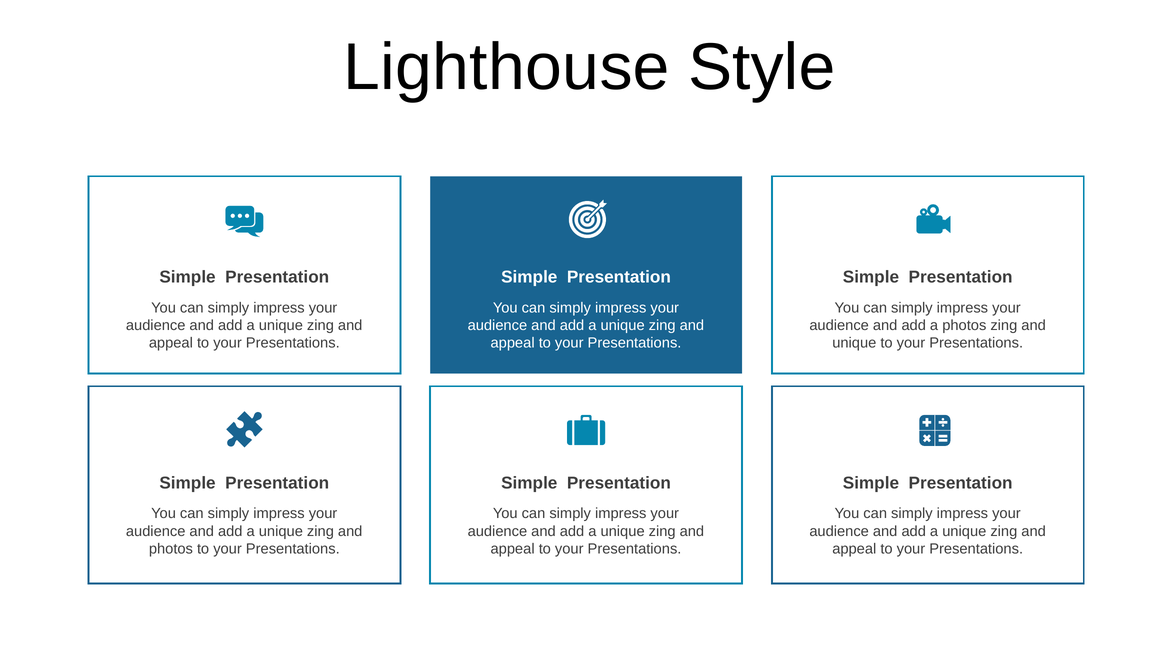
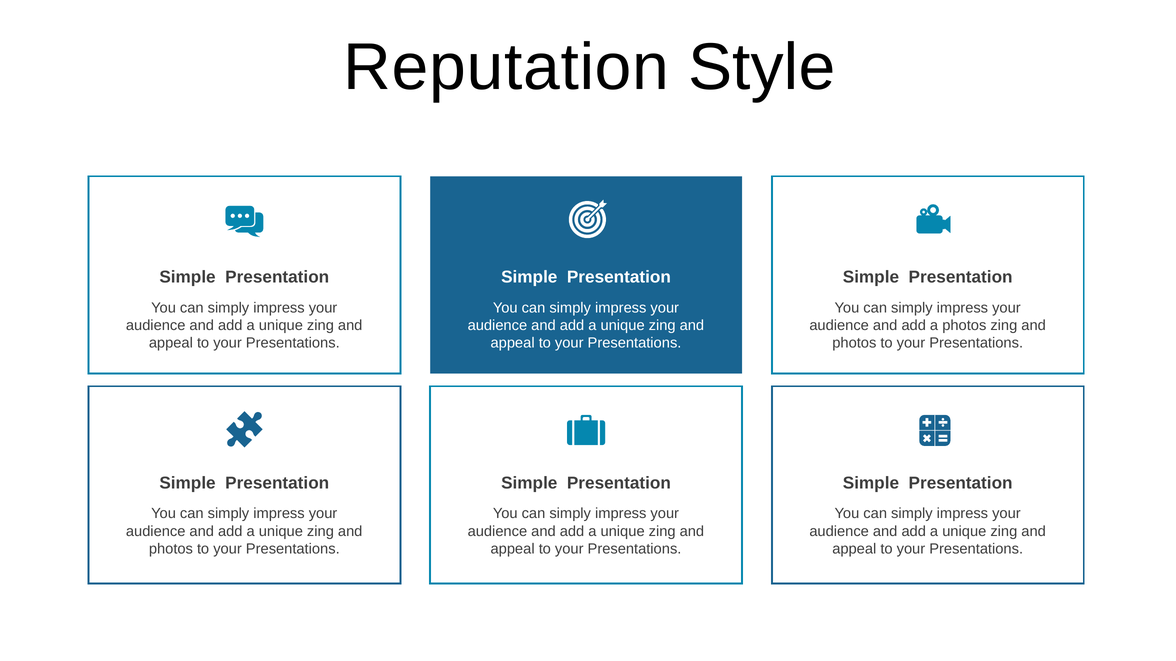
Lighthouse: Lighthouse -> Reputation
unique at (854, 343): unique -> photos
